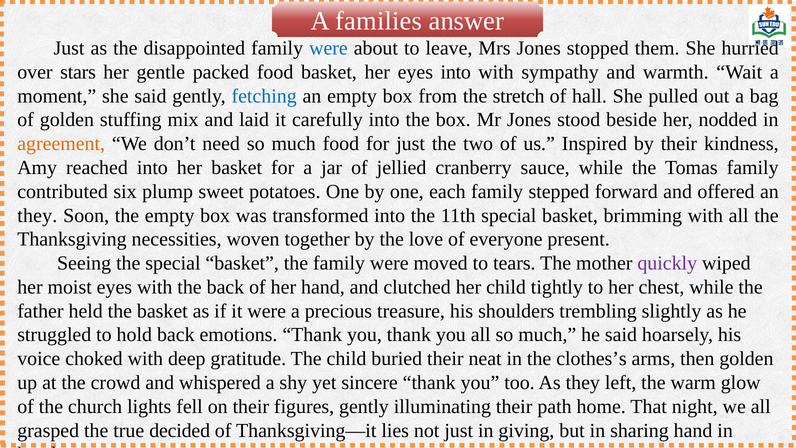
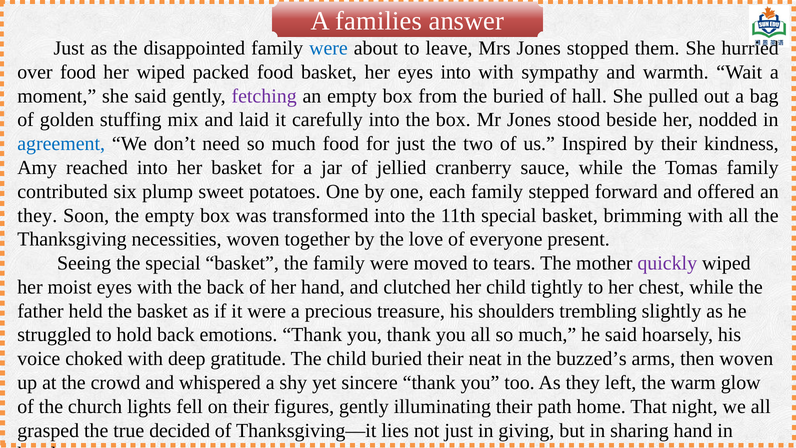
over stars: stars -> food
her gentle: gentle -> wiped
fetching colour: blue -> purple
the stretch: stretch -> buried
agreement colour: orange -> blue
clothes’s: clothes’s -> buzzed’s
then golden: golden -> woven
